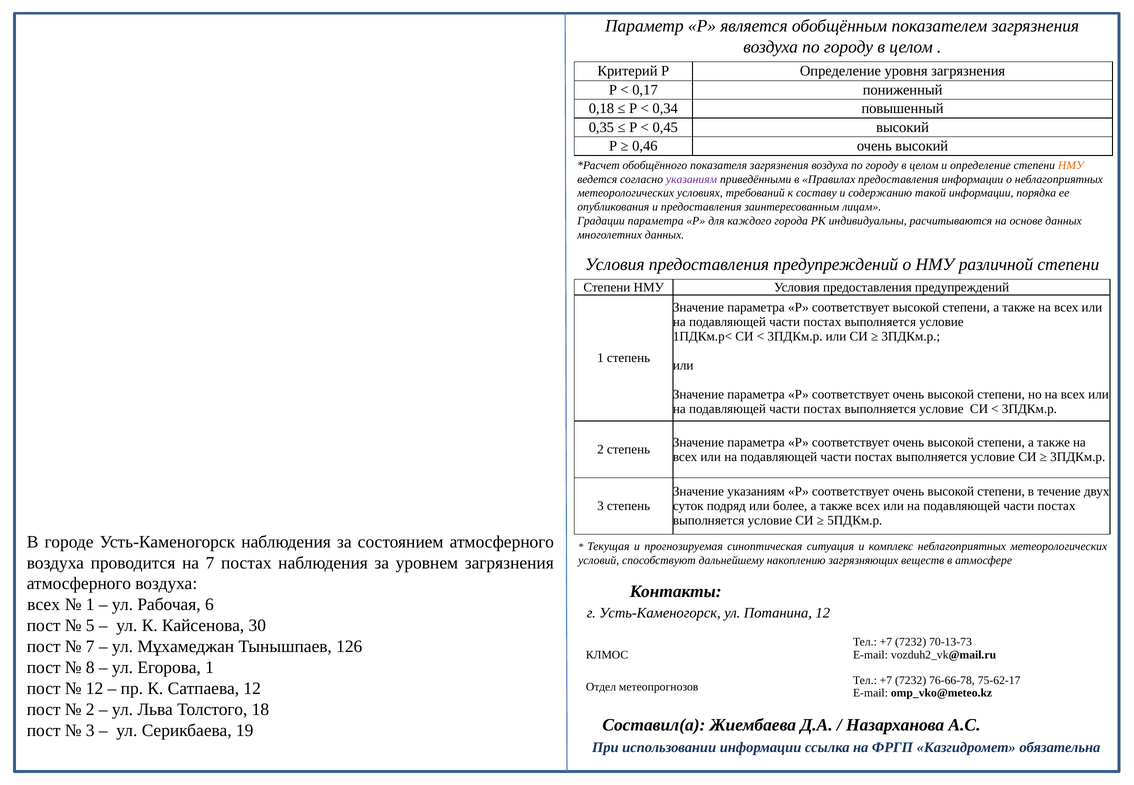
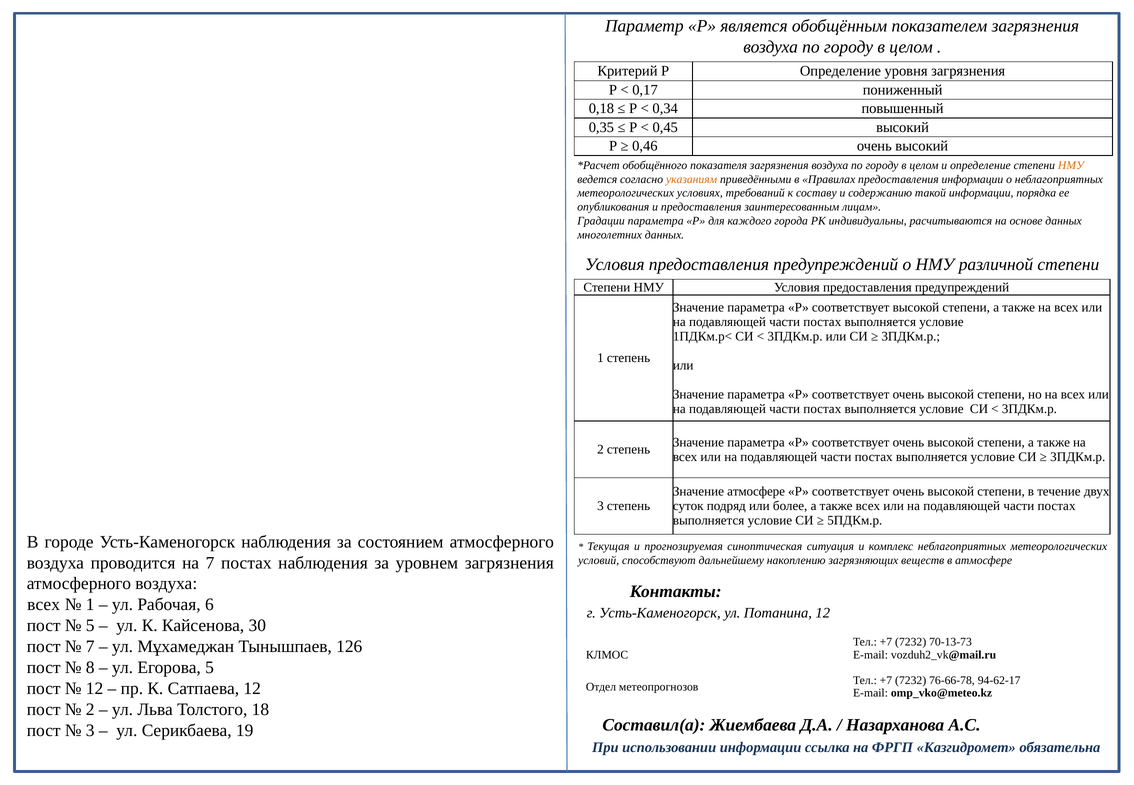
указаниям at (692, 179) colour: purple -> orange
Значение указаниям: указаниям -> атмосфере
Егорова 1: 1 -> 5
75-62-17: 75-62-17 -> 94-62-17
